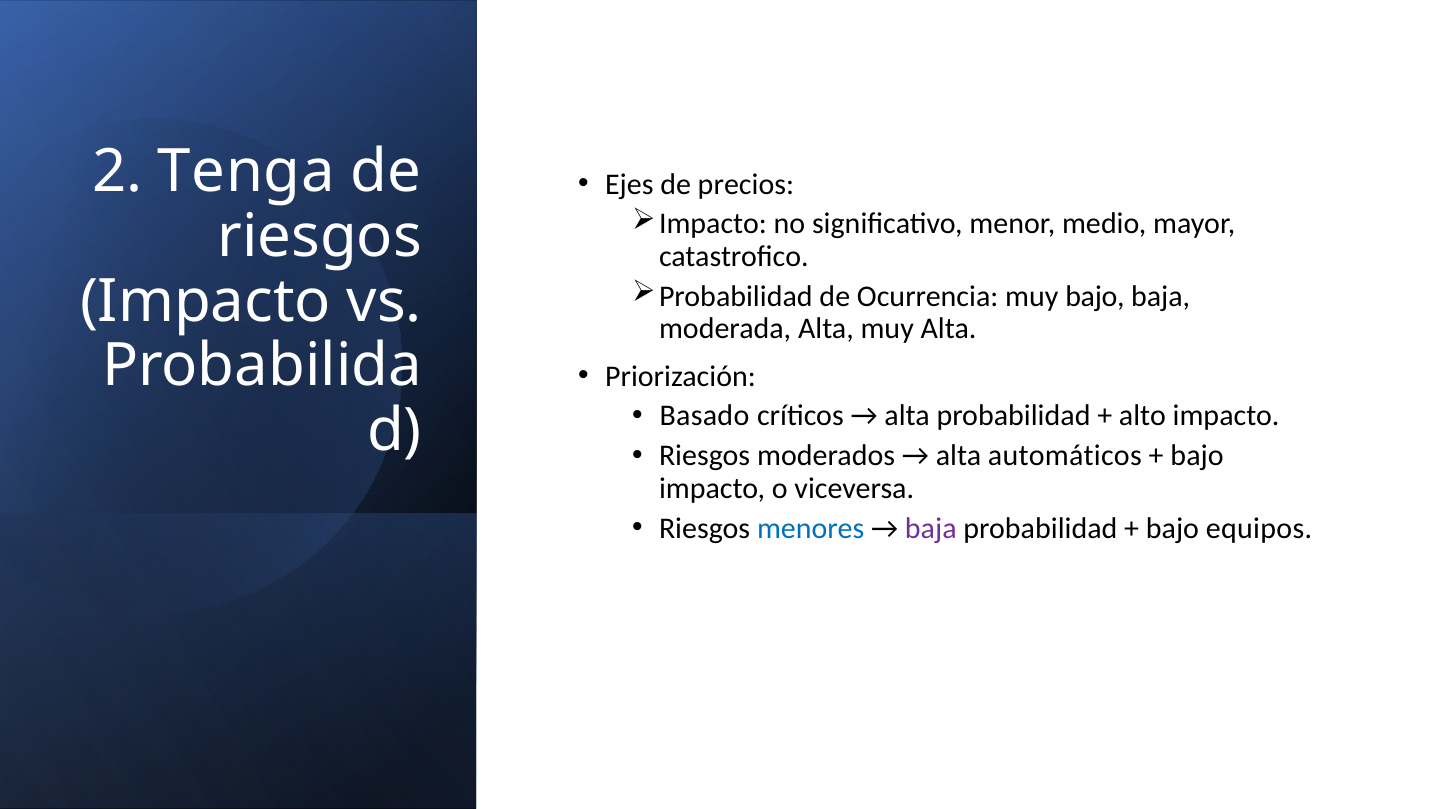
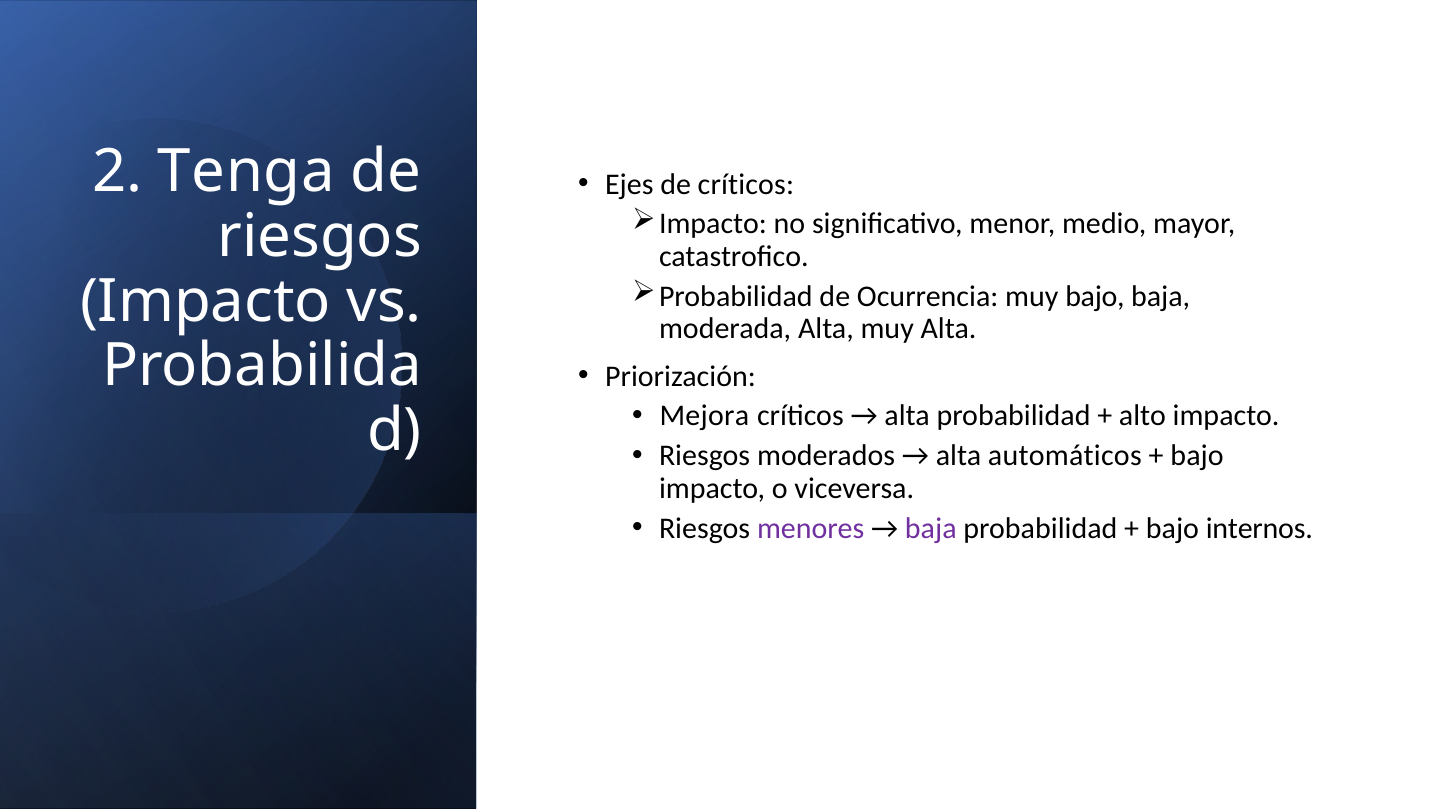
de precios: precios -> críticos
Basado: Basado -> Mejora
menores colour: blue -> purple
equipos: equipos -> internos
